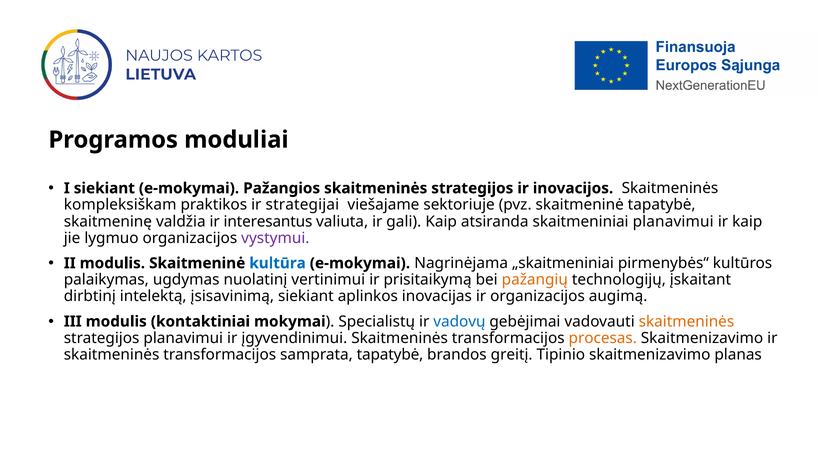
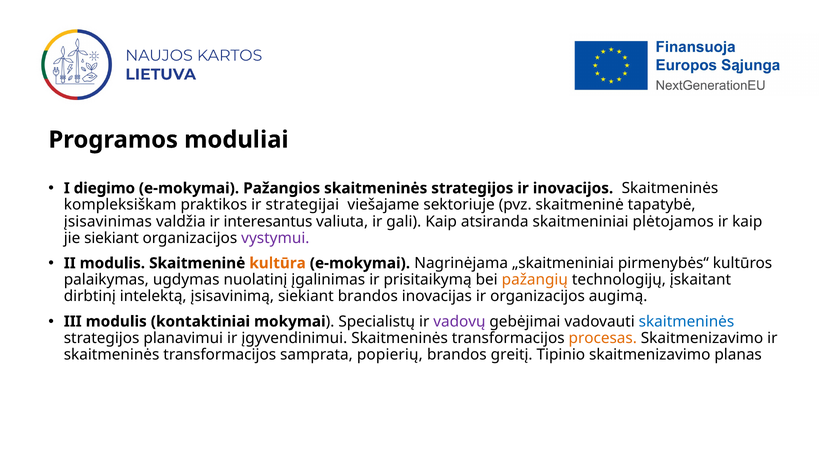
I siekiant: siekiant -> diegimo
skaitmeninę: skaitmeninę -> įsisavinimas
skaitmeniniai planavimui: planavimui -> plėtojamos
jie lygmuo: lygmuo -> siekiant
kultūra colour: blue -> orange
vertinimui: vertinimui -> įgalinimas
siekiant aplinkos: aplinkos -> brandos
vadovų colour: blue -> purple
skaitmeninės at (686, 321) colour: orange -> blue
samprata tapatybė: tapatybė -> popierių
